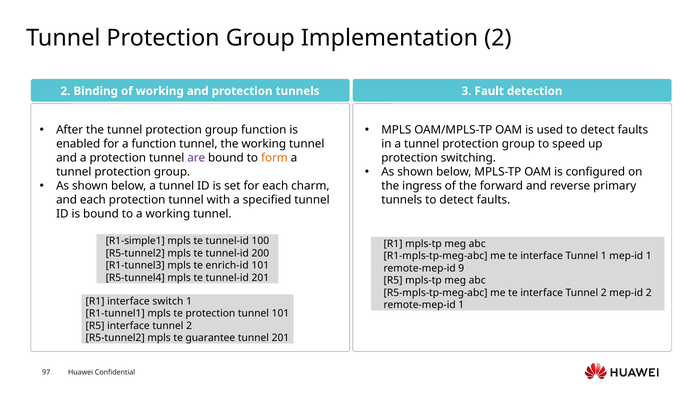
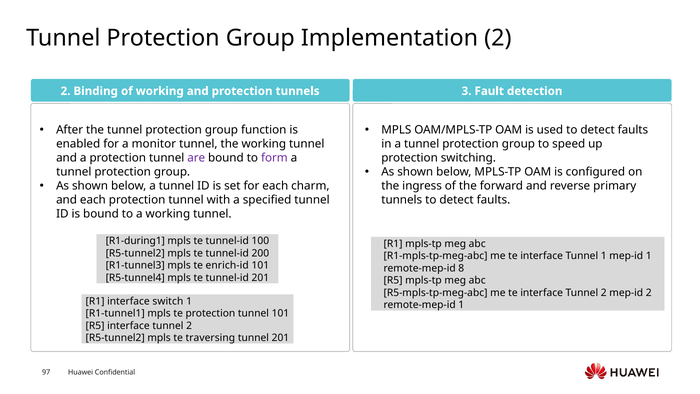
a function: function -> monitor
form colour: orange -> purple
R1-simple1: R1-simple1 -> R1-during1
9: 9 -> 8
guarantee: guarantee -> traversing
